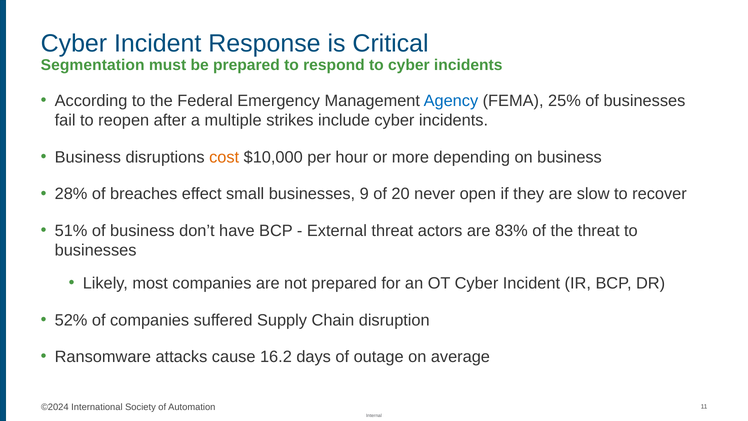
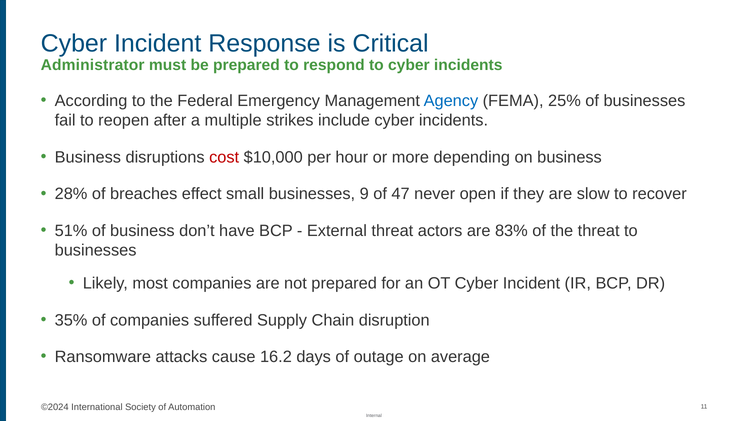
Segmentation: Segmentation -> Administrator
cost colour: orange -> red
20: 20 -> 47
52%: 52% -> 35%
